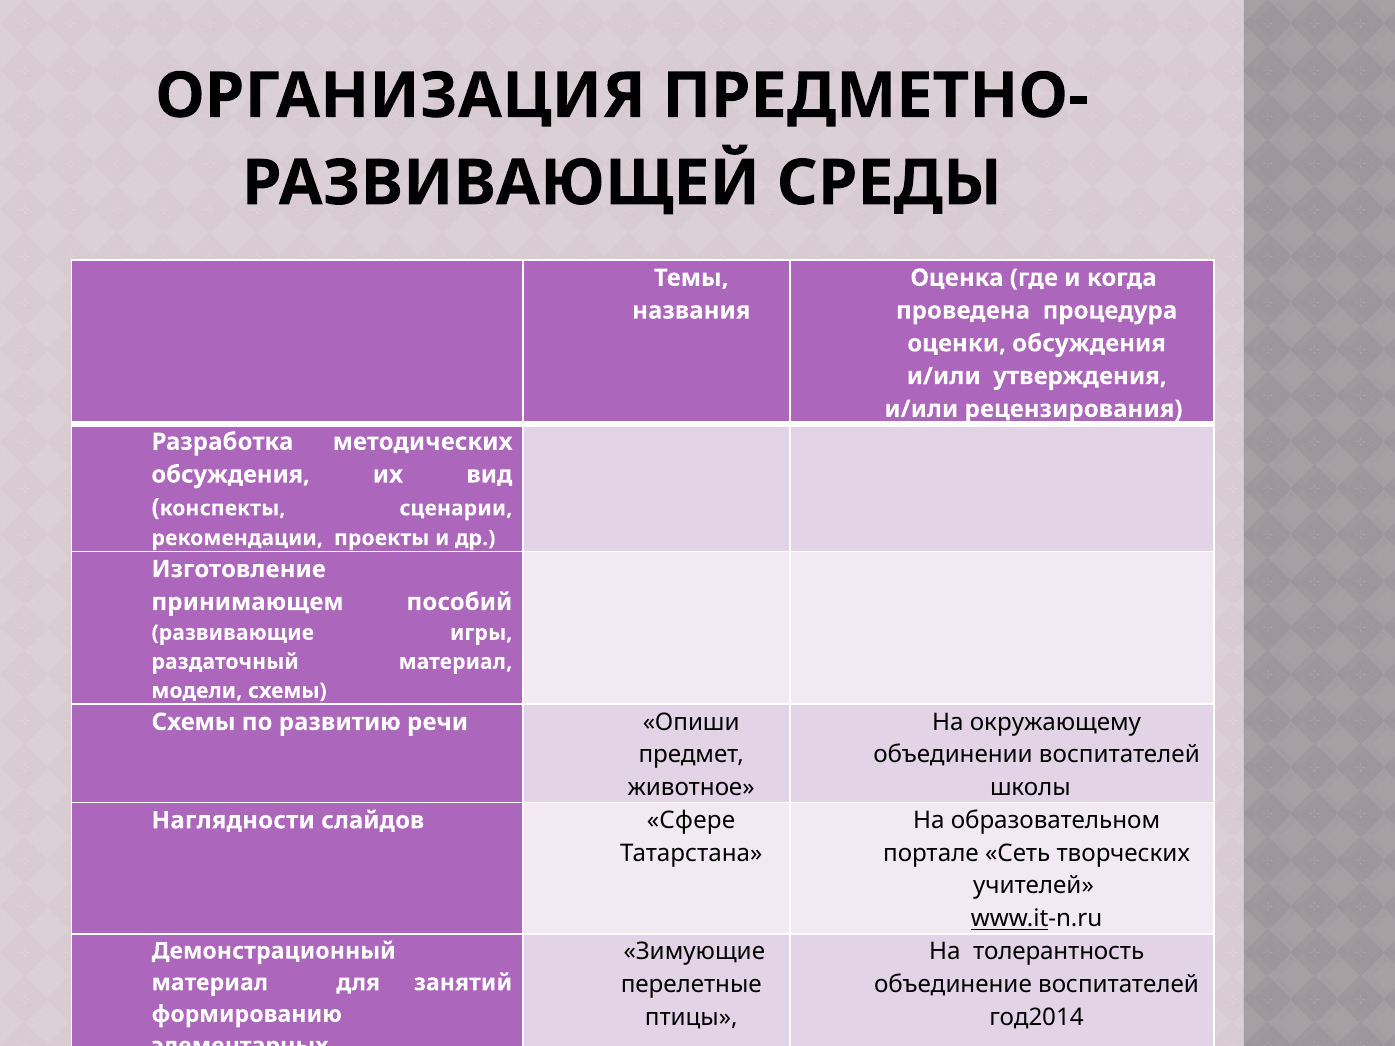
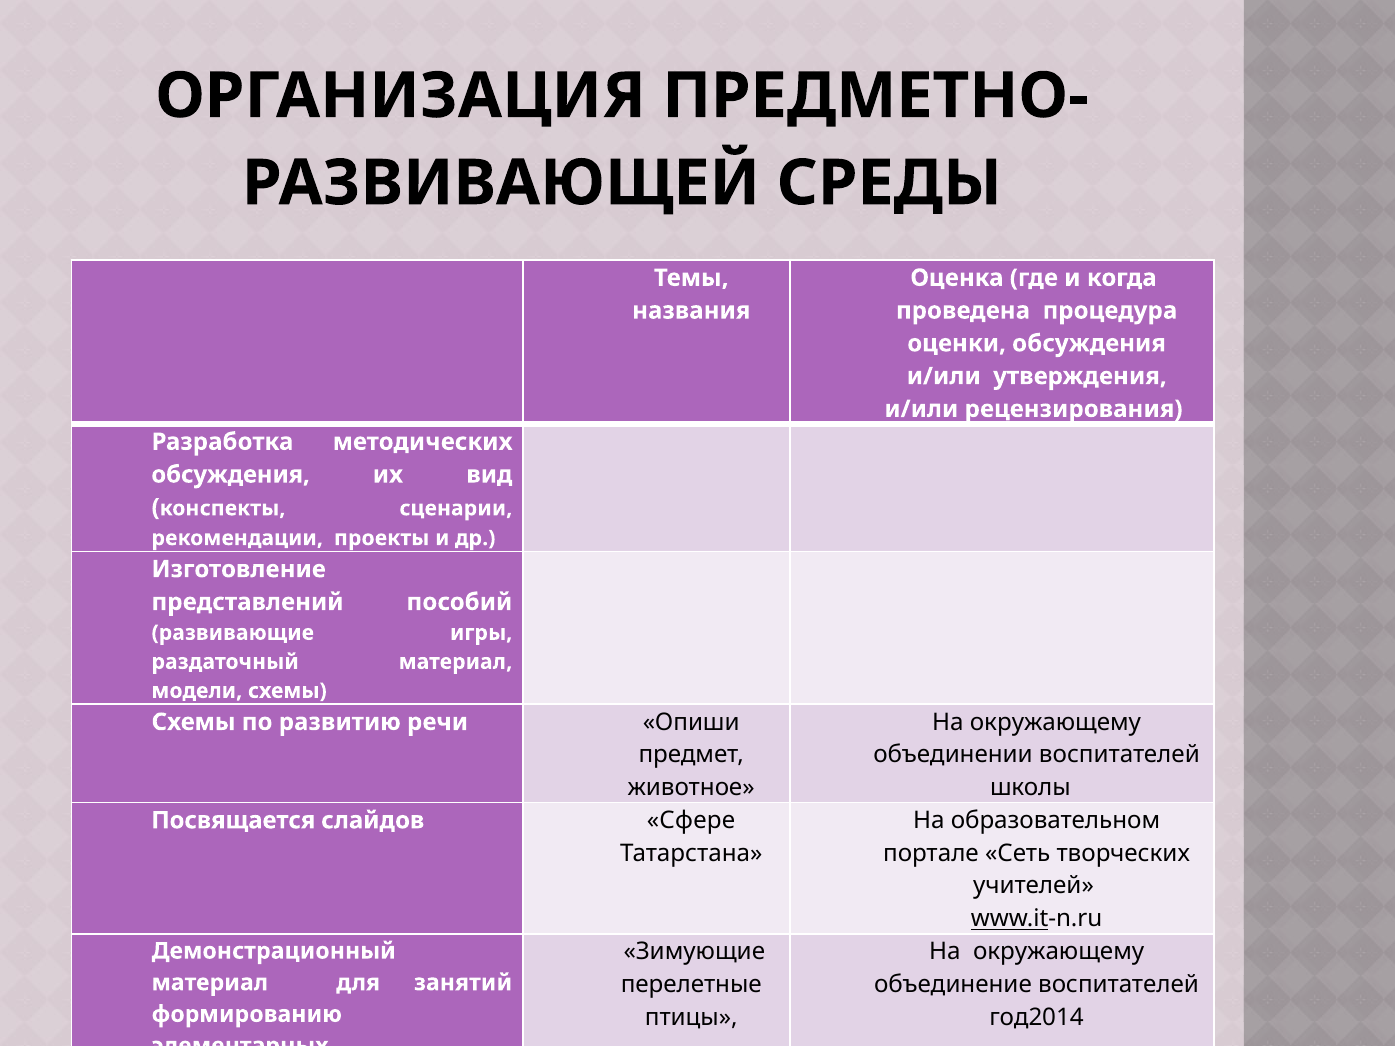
принимающем at (248, 602): принимающем -> представлений
Наглядности: Наглядности -> Посвящается
толерантность at (1059, 952): толерантность -> окружающему
